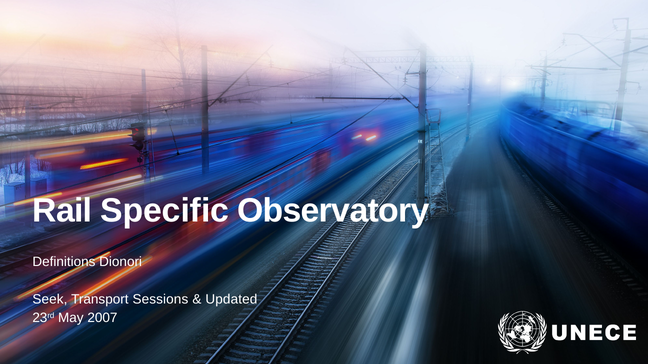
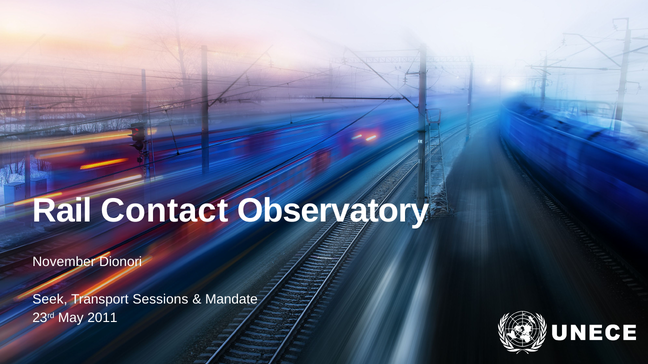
Specific: Specific -> Contact
Definitions: Definitions -> November
Updated: Updated -> Mandate
2007: 2007 -> 2011
